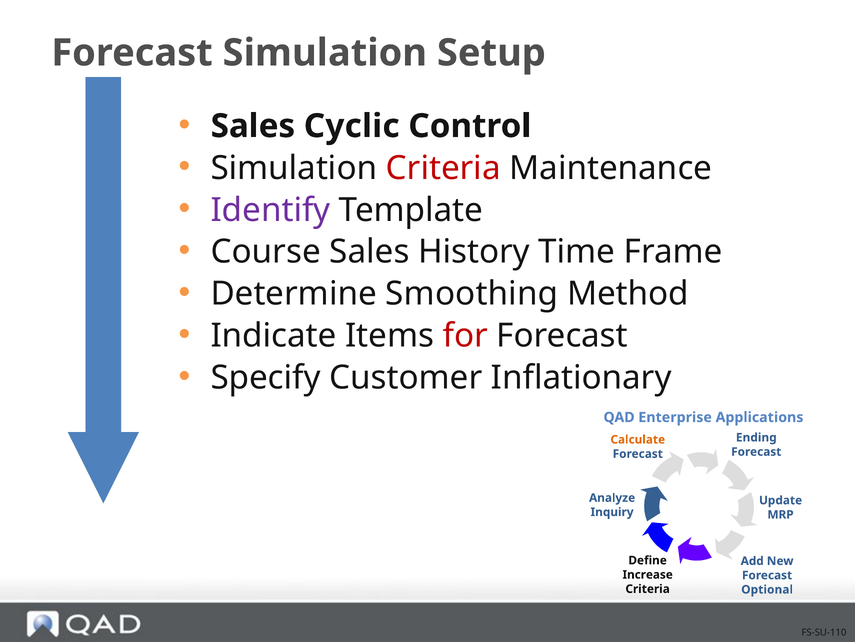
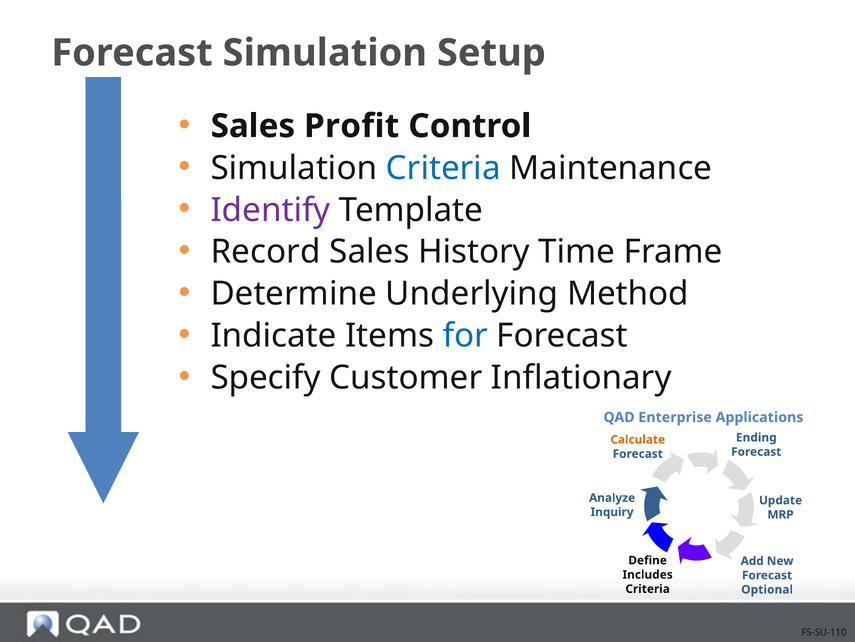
Cyclic: Cyclic -> Profit
Criteria at (443, 168) colour: red -> blue
Course: Course -> Record
Smoothing: Smoothing -> Underlying
for colour: red -> blue
Increase: Increase -> Includes
